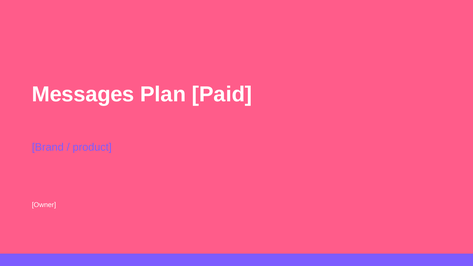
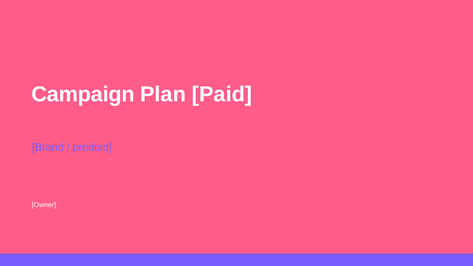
Messages: Messages -> Campaign
